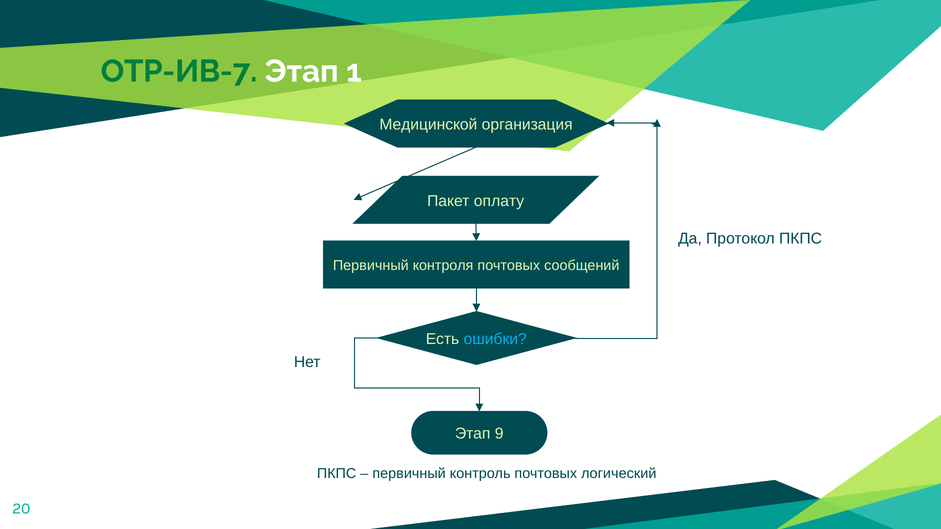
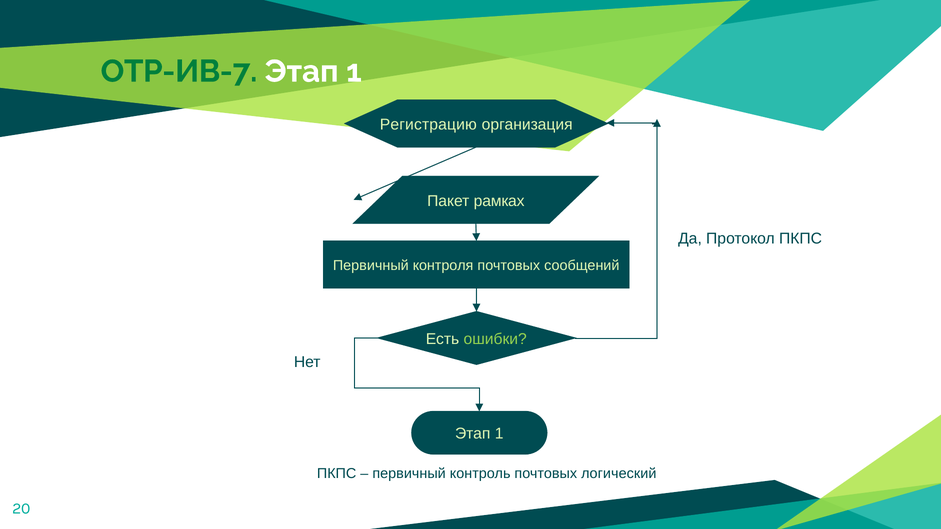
Медицинской: Медицинской -> Регистрацию
оплату: оплату -> рамках
ошибки colour: light blue -> light green
9 at (499, 434): 9 -> 1
